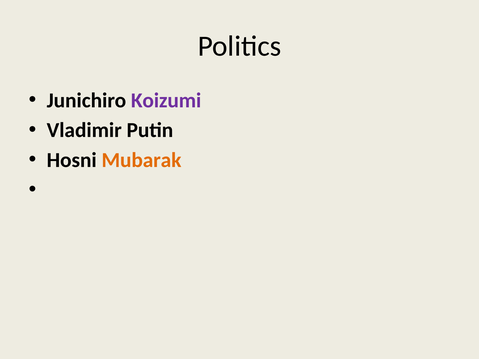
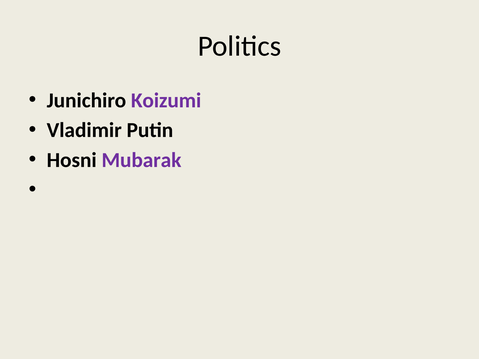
Mubarak colour: orange -> purple
